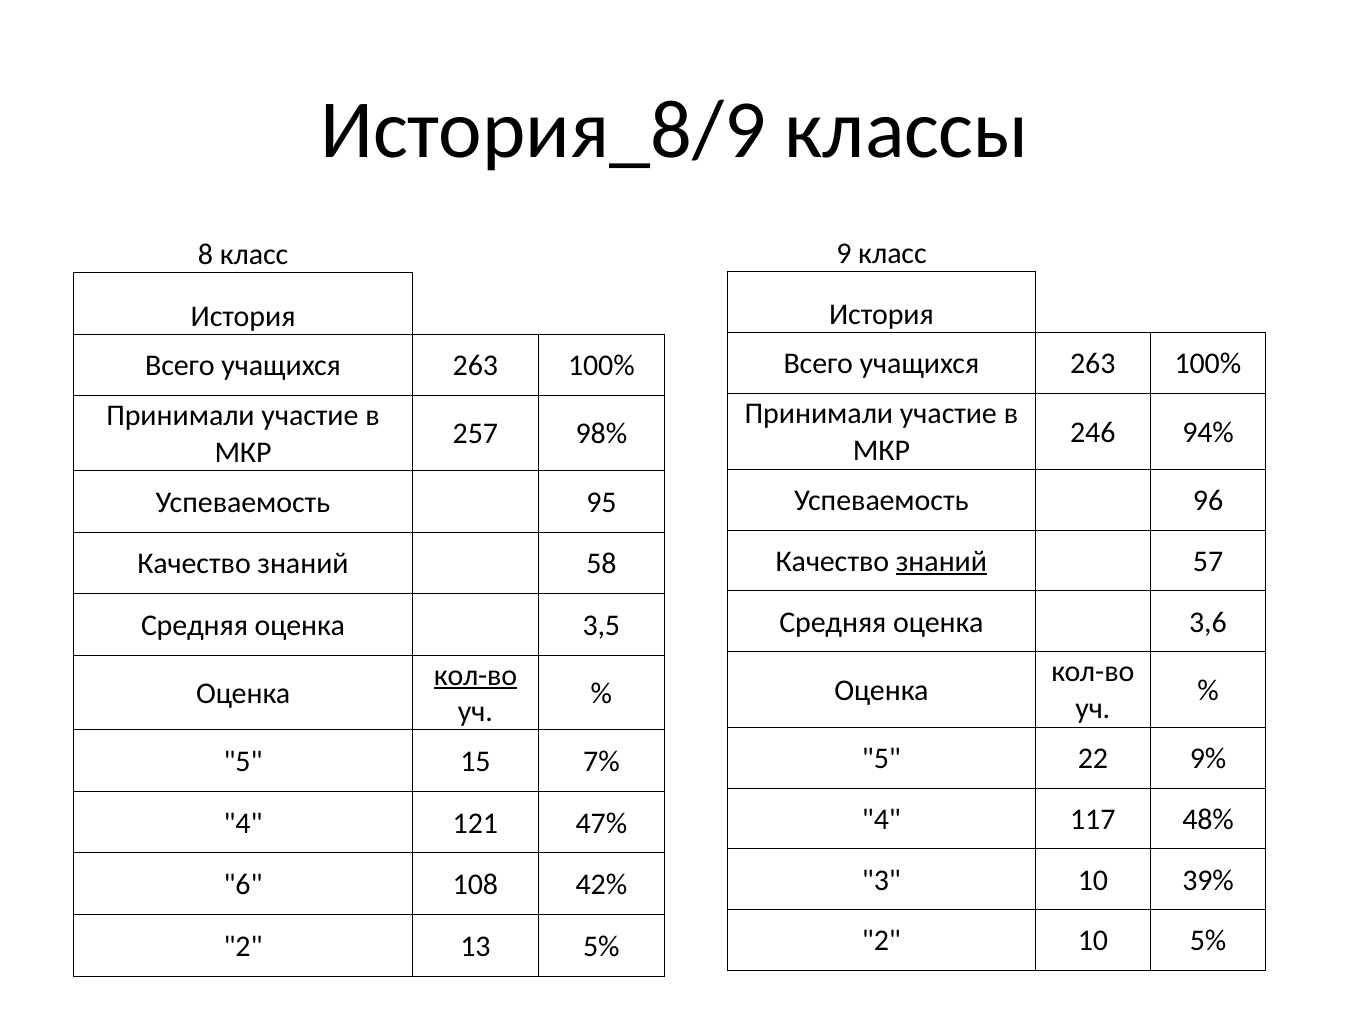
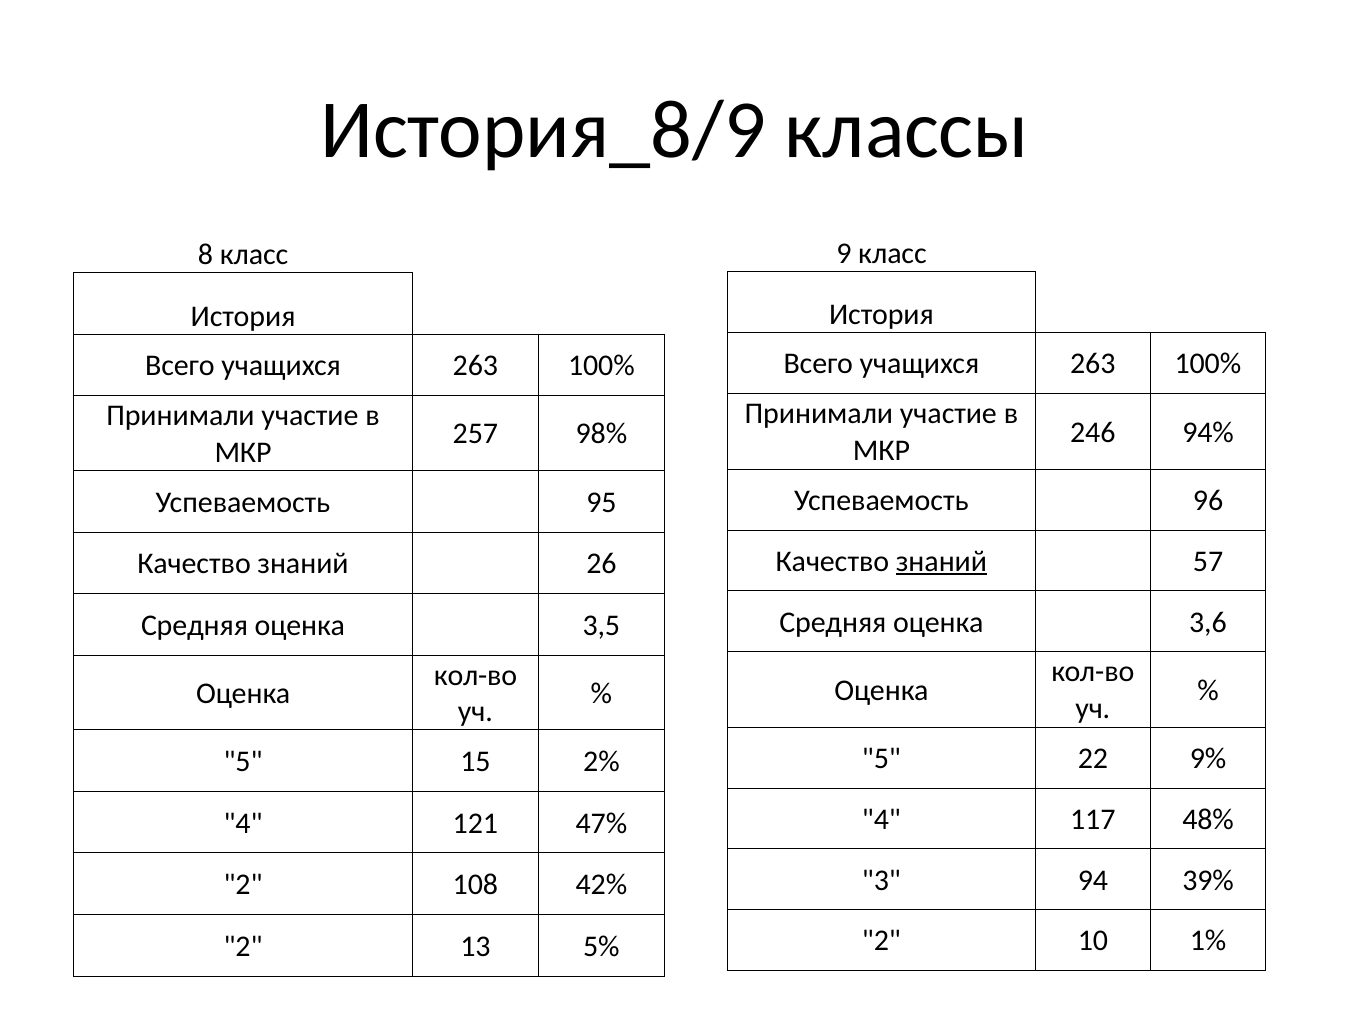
58: 58 -> 26
кол-во at (476, 675) underline: present -> none
7%: 7% -> 2%
3 10: 10 -> 94
6 at (243, 884): 6 -> 2
10 5%: 5% -> 1%
